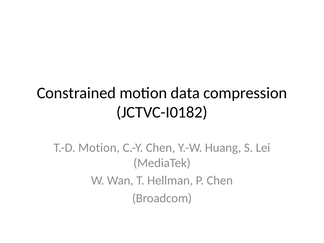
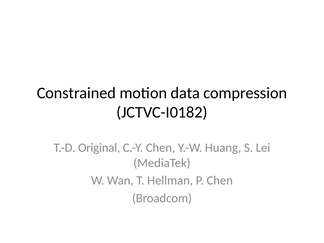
T.-D Motion: Motion -> Original
